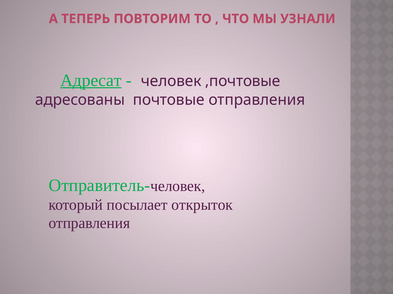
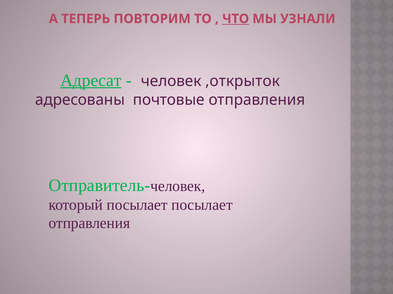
ЧТО underline: none -> present
,почтовые: ,почтовые -> ,открыток
посылает открыток: открыток -> посылает
